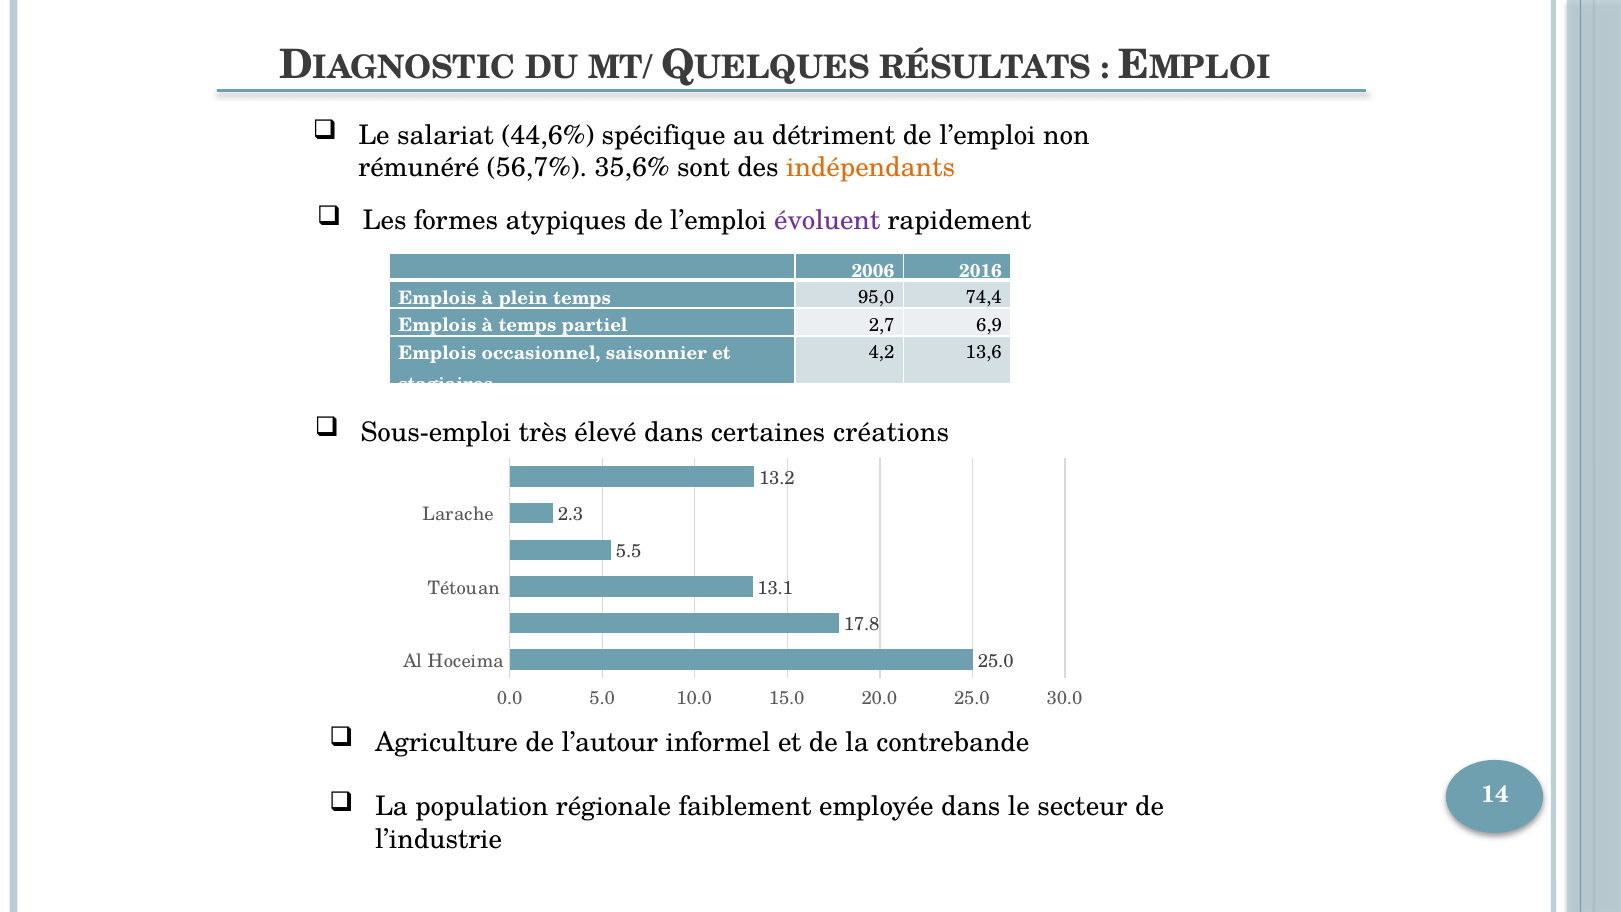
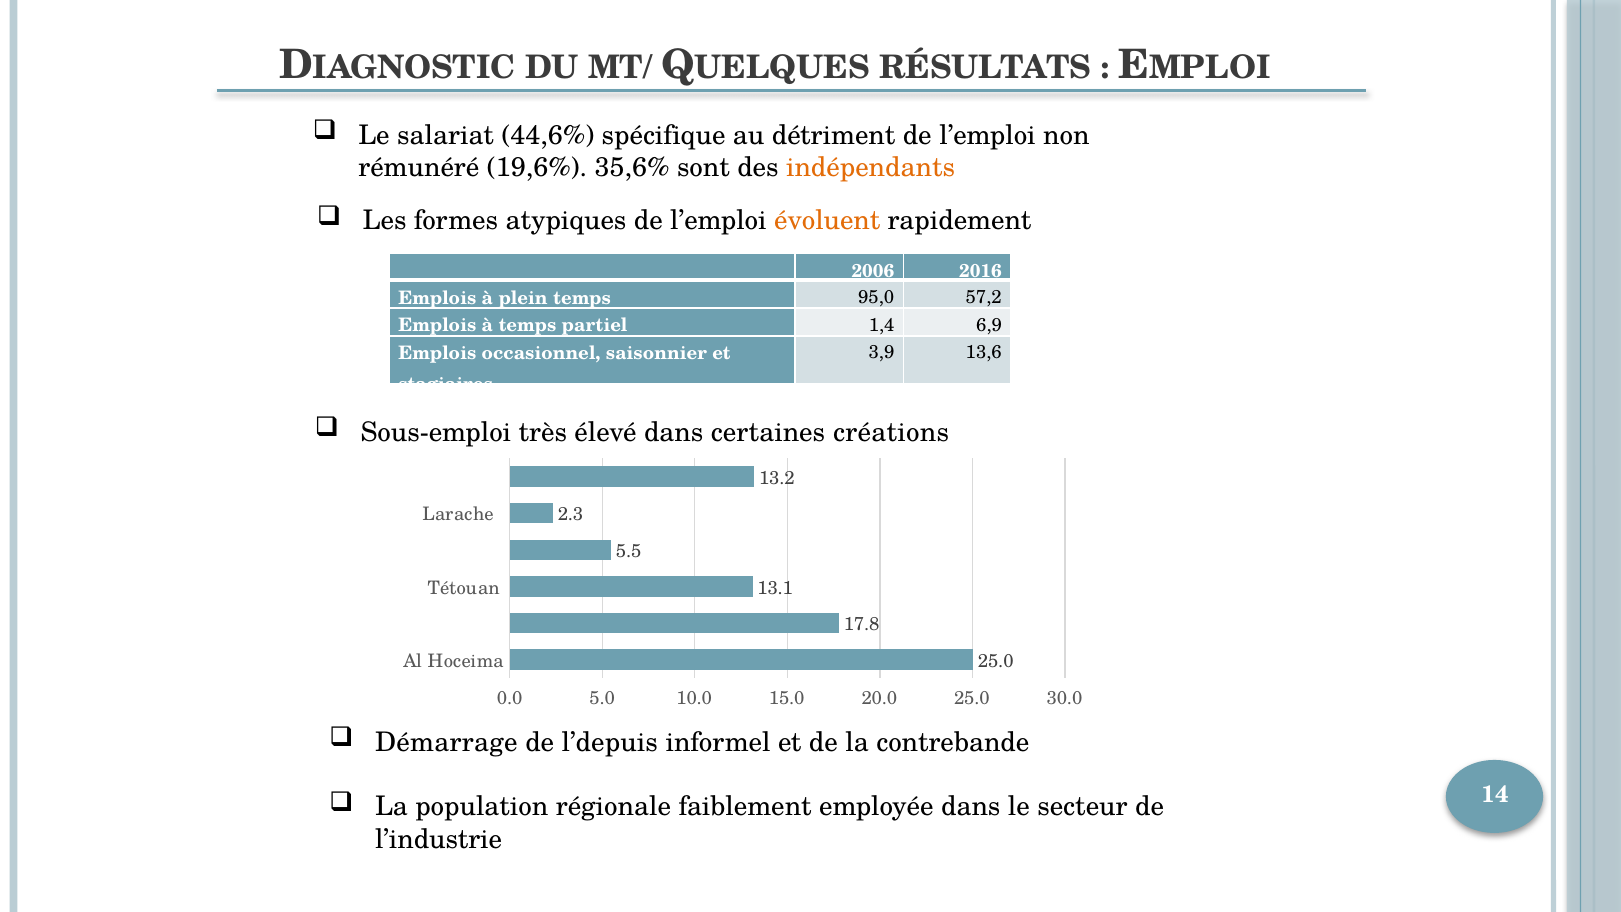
56,7%: 56,7% -> 19,6%
évoluent colour: purple -> orange
74,4: 74,4 -> 57,2
2,7: 2,7 -> 1,4
4,2: 4,2 -> 3,9
Agriculture: Agriculture -> Démarrage
l’autour: l’autour -> l’depuis
